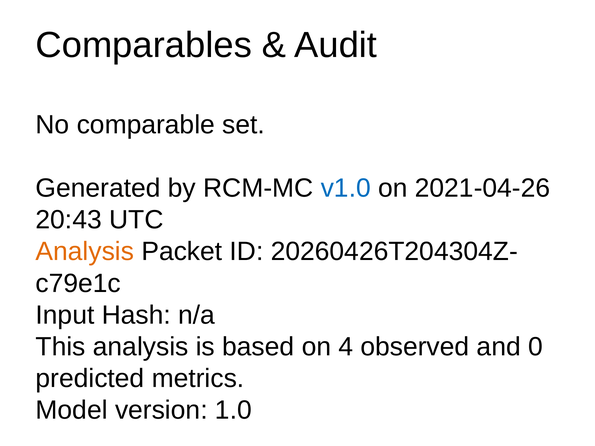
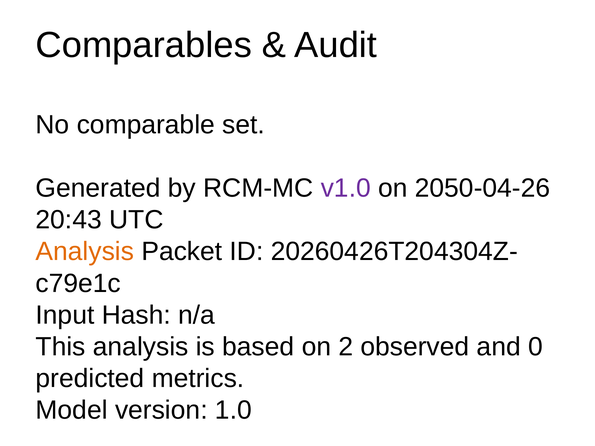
v1.0 colour: blue -> purple
2021-04-26: 2021-04-26 -> 2050-04-26
4: 4 -> 2
